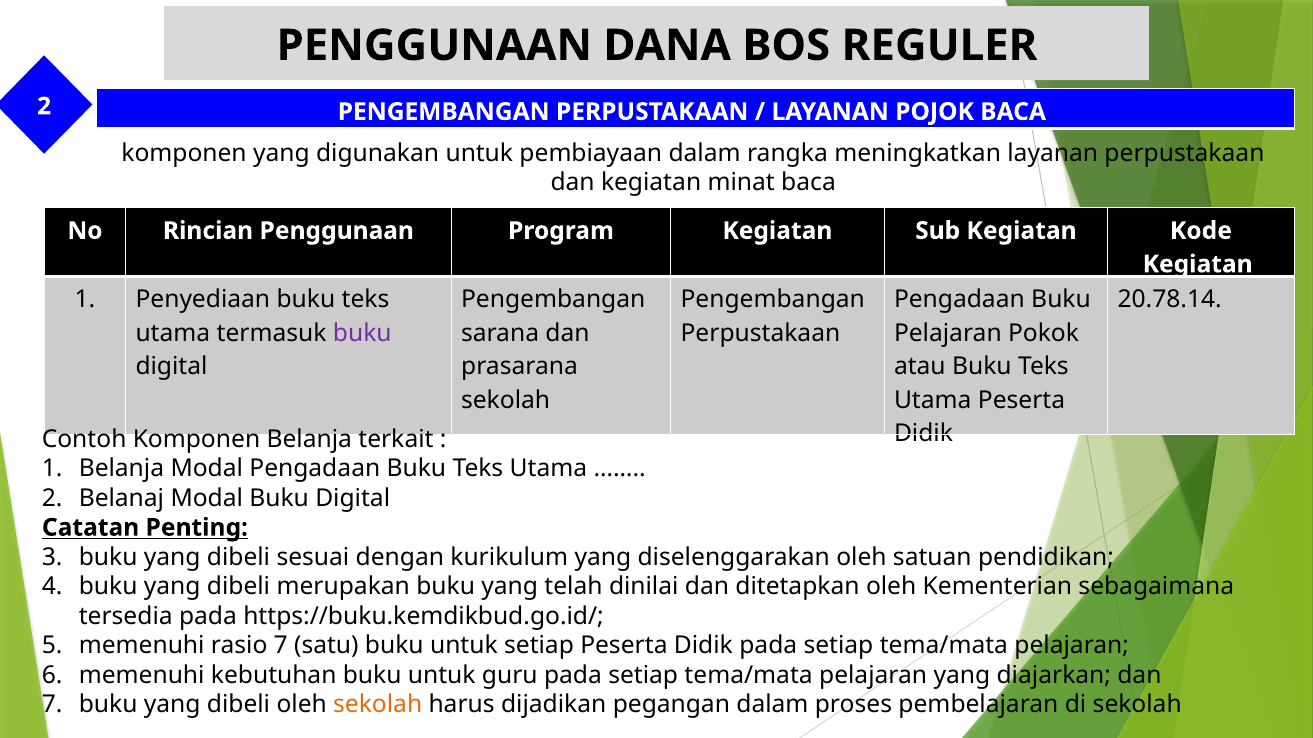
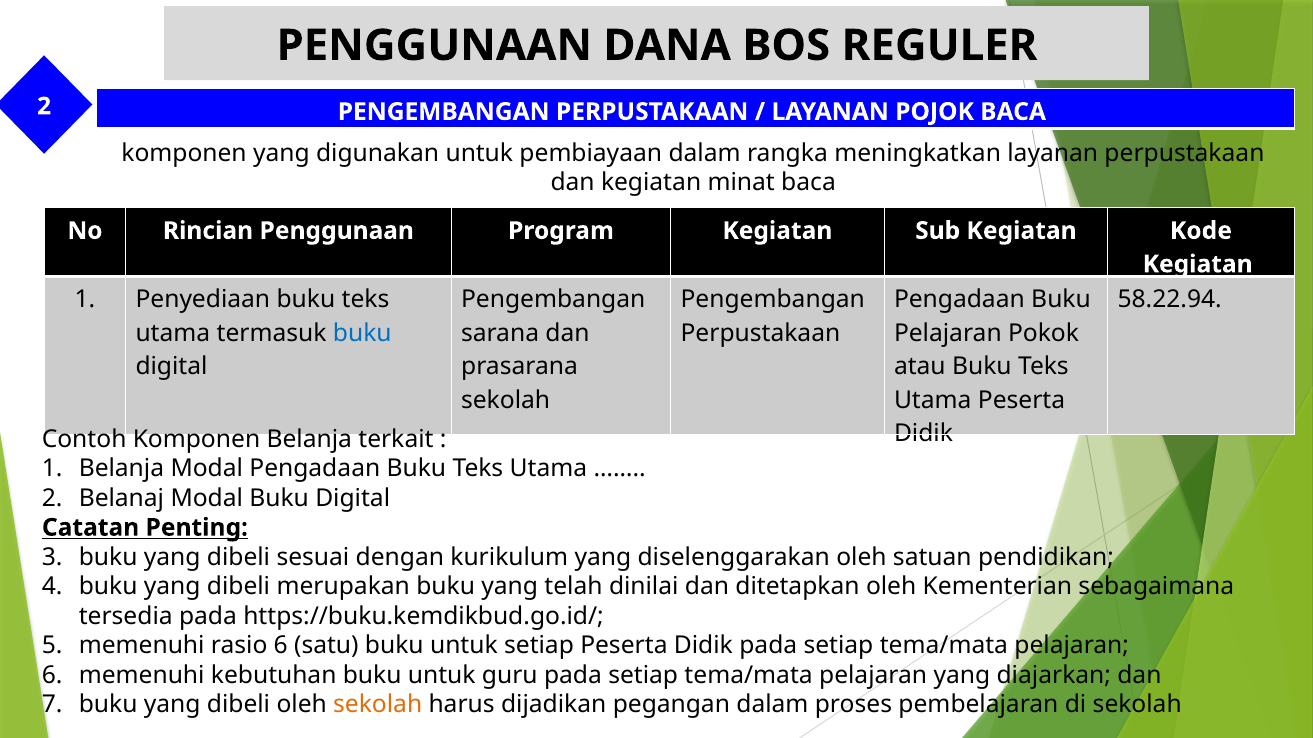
20.78.14: 20.78.14 -> 58.22.94
buku at (362, 333) colour: purple -> blue
rasio 7: 7 -> 6
